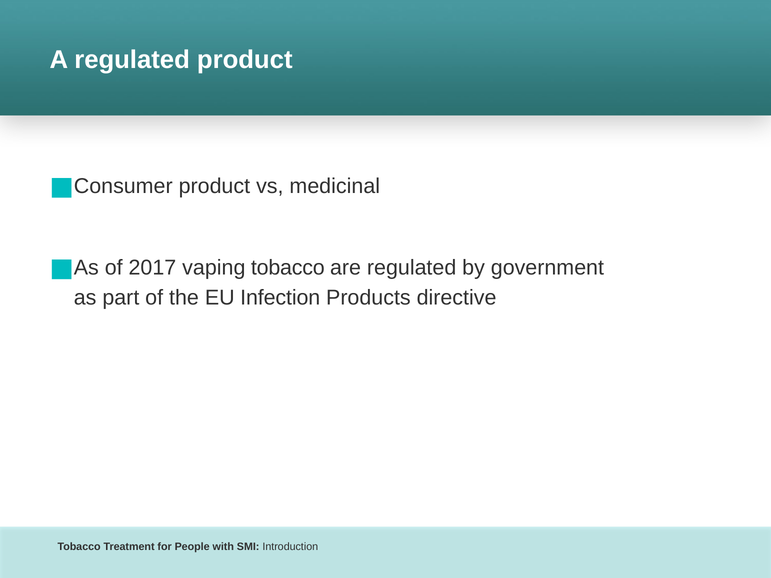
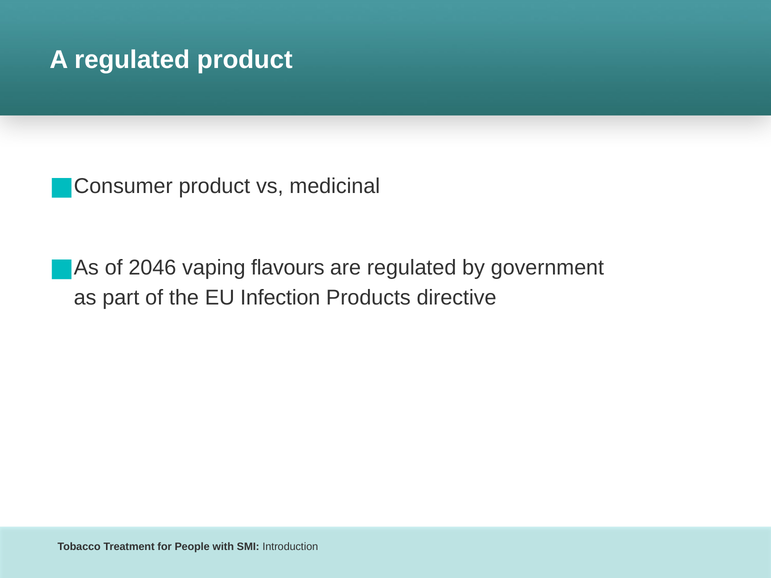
2017: 2017 -> 2046
vaping tobacco: tobacco -> flavours
